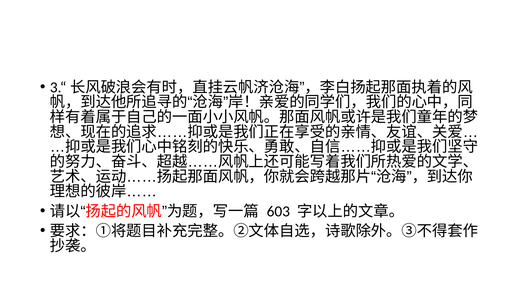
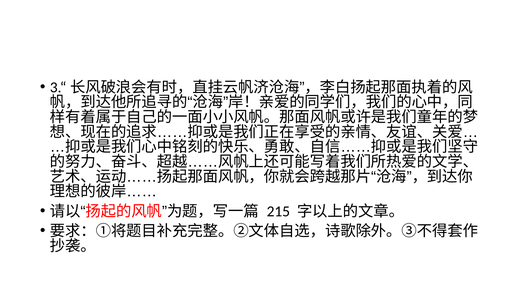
603: 603 -> 215
